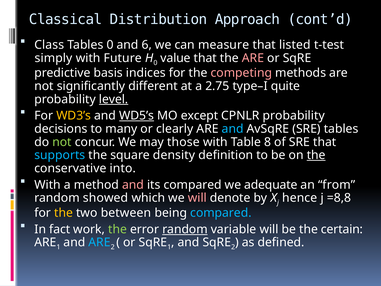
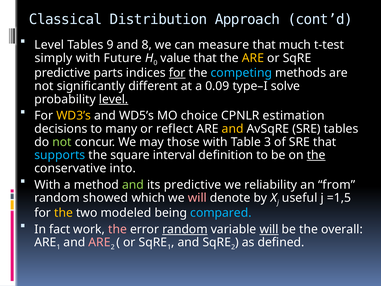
Class at (49, 45): Class -> Level
Tables 0: 0 -> 9
6: 6 -> 8
listed: listed -> much
ARE at (253, 58) colour: pink -> yellow
basis: basis -> parts
for at (177, 73) underline: none -> present
competing colour: pink -> light blue
2.75: 2.75 -> 0.09
quite: quite -> solve
WD5’s underline: present -> none
except: except -> choice
CPNLR probability: probability -> estimation
clearly: clearly -> reflect
and at (233, 129) colour: light blue -> yellow
8: 8 -> 3
density: density -> interval
and at (133, 185) colour: pink -> light green
its compared: compared -> predictive
adequate: adequate -> reliability
hence: hence -> useful
=8,8: =8,8 -> =1,5
between: between -> modeled
the at (118, 229) colour: light green -> pink
will at (269, 229) underline: none -> present
certain: certain -> overall
ARE at (100, 242) colour: light blue -> pink
